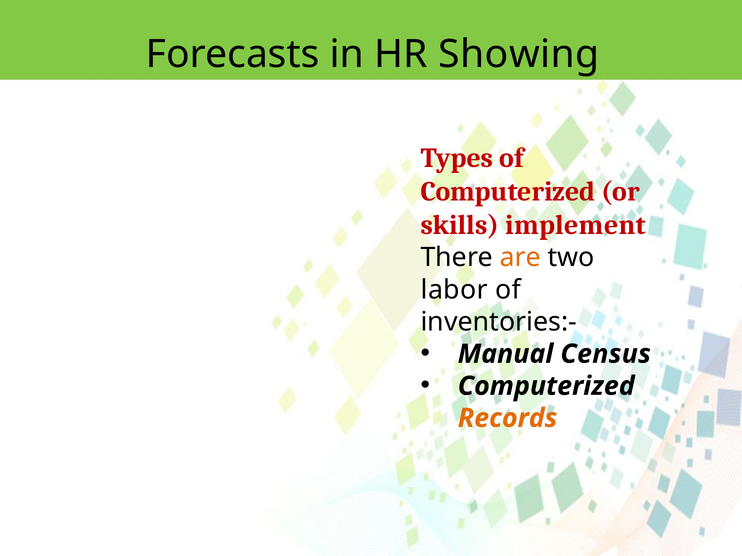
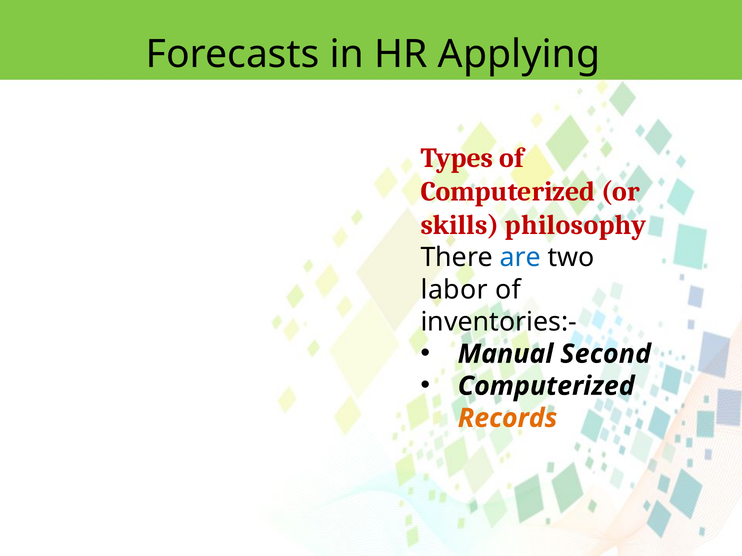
Showing: Showing -> Applying
implement: implement -> philosophy
are colour: orange -> blue
Census: Census -> Second
